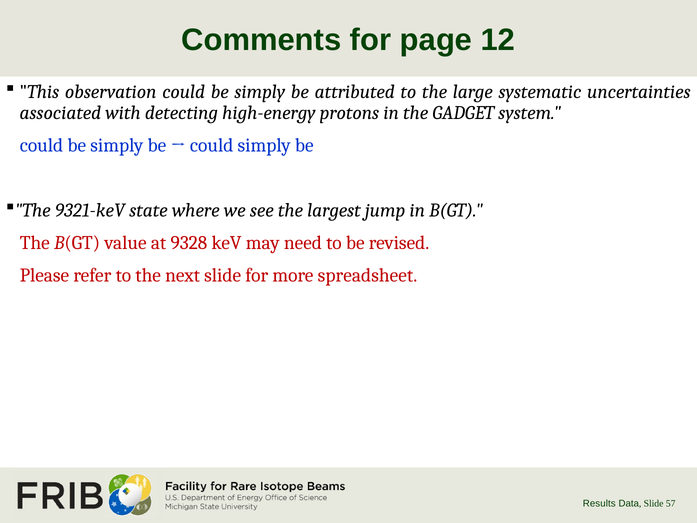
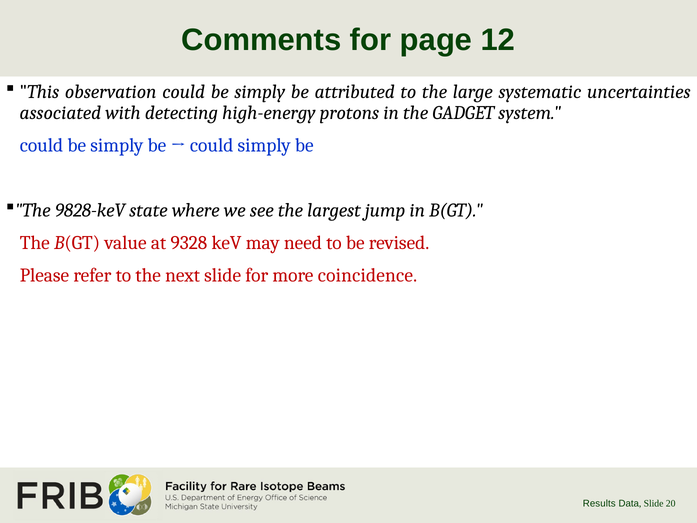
9321-keV: 9321-keV -> 9828-keV
spreadsheet: spreadsheet -> coincidence
57: 57 -> 20
